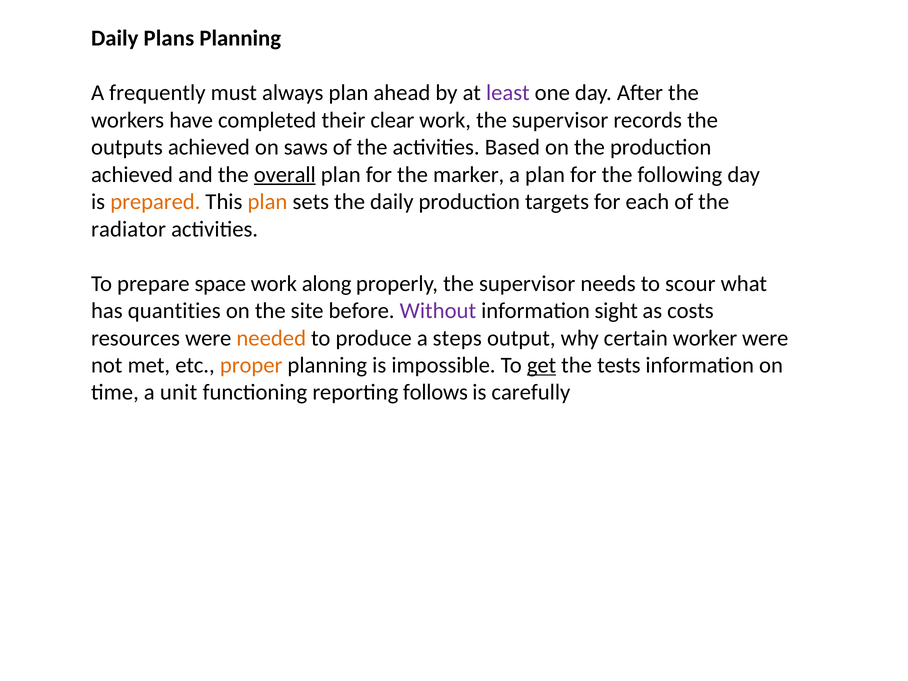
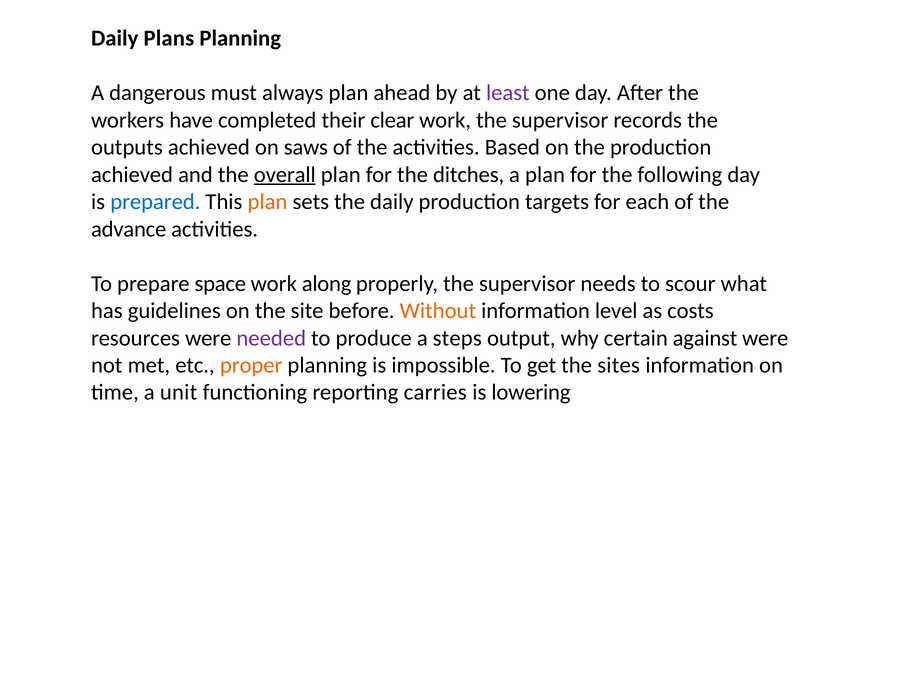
frequently: frequently -> dangerous
marker: marker -> ditches
prepared colour: orange -> blue
radiator: radiator -> advance
quantities: quantities -> guidelines
Without colour: purple -> orange
sight: sight -> level
needed colour: orange -> purple
worker: worker -> against
get underline: present -> none
tests: tests -> sites
follows: follows -> carries
carefully: carefully -> lowering
